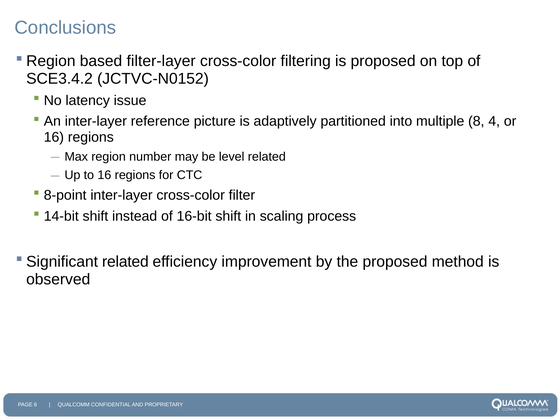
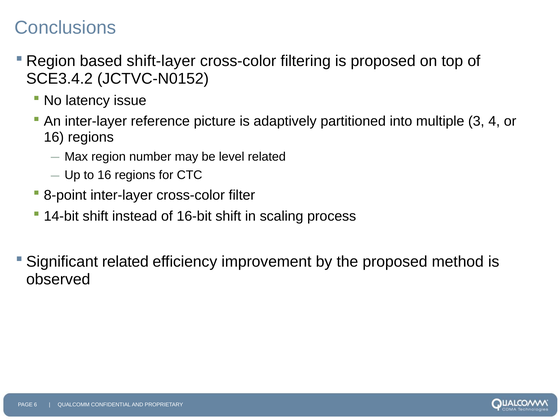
filter-layer: filter-layer -> shift-layer
8: 8 -> 3
